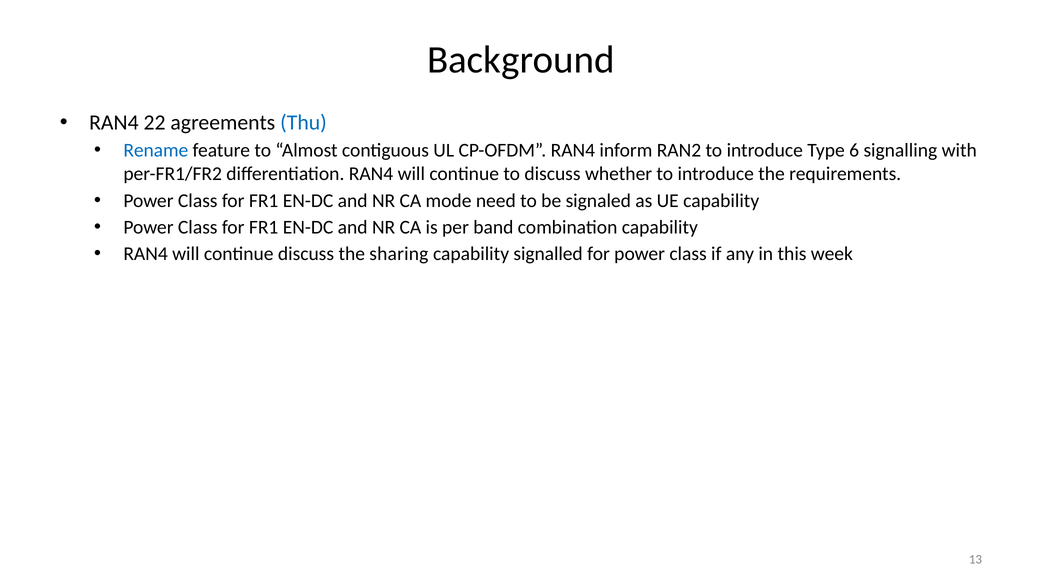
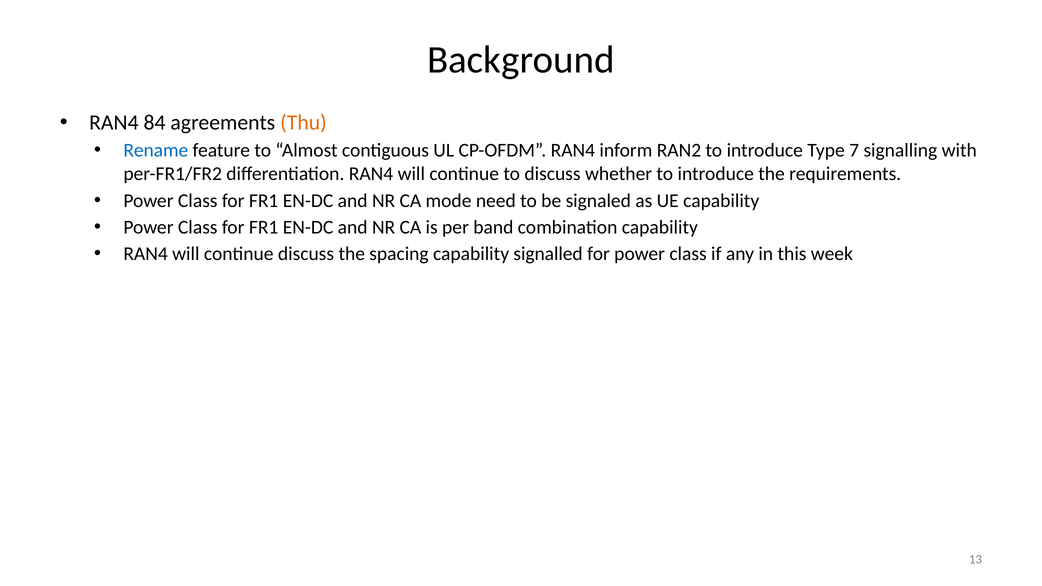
22: 22 -> 84
Thu colour: blue -> orange
6: 6 -> 7
sharing: sharing -> spacing
